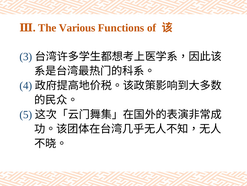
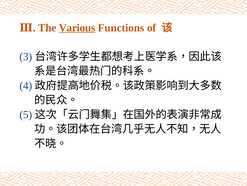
Various underline: none -> present
